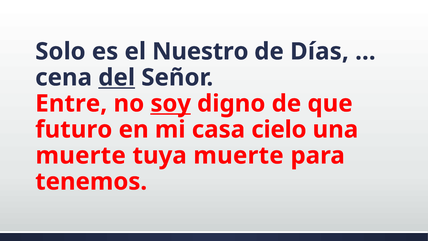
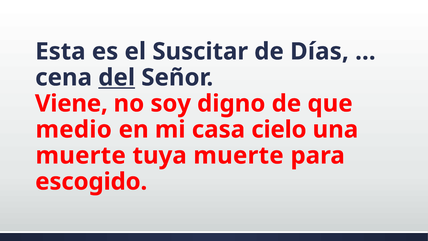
Solo: Solo -> Esta
Nuestro: Nuestro -> Suscitar
Entre: Entre -> Viene
soy underline: present -> none
futuro: futuro -> medio
tenemos: tenemos -> escogido
